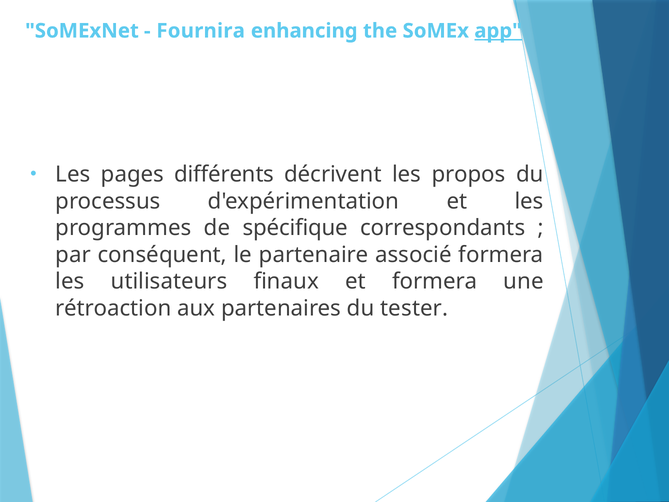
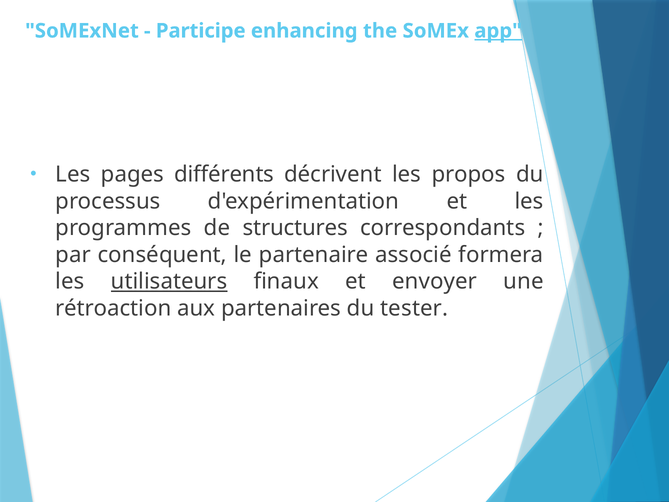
Fournira: Fournira -> Participe
spécifique: spécifique -> structures
utilisateurs underline: none -> present
et formera: formera -> envoyer
